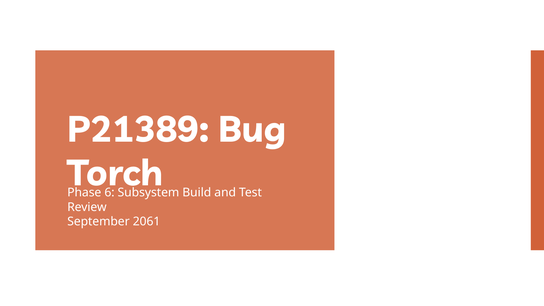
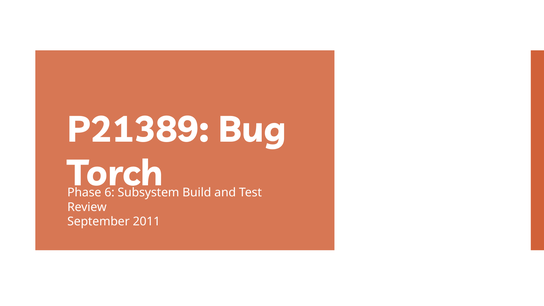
2061: 2061 -> 2011
